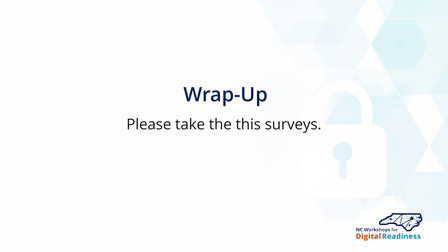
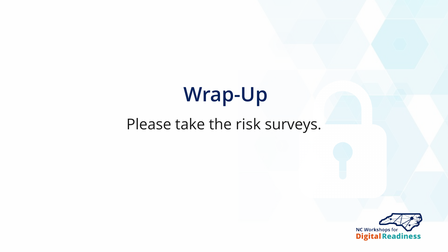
this: this -> risk
